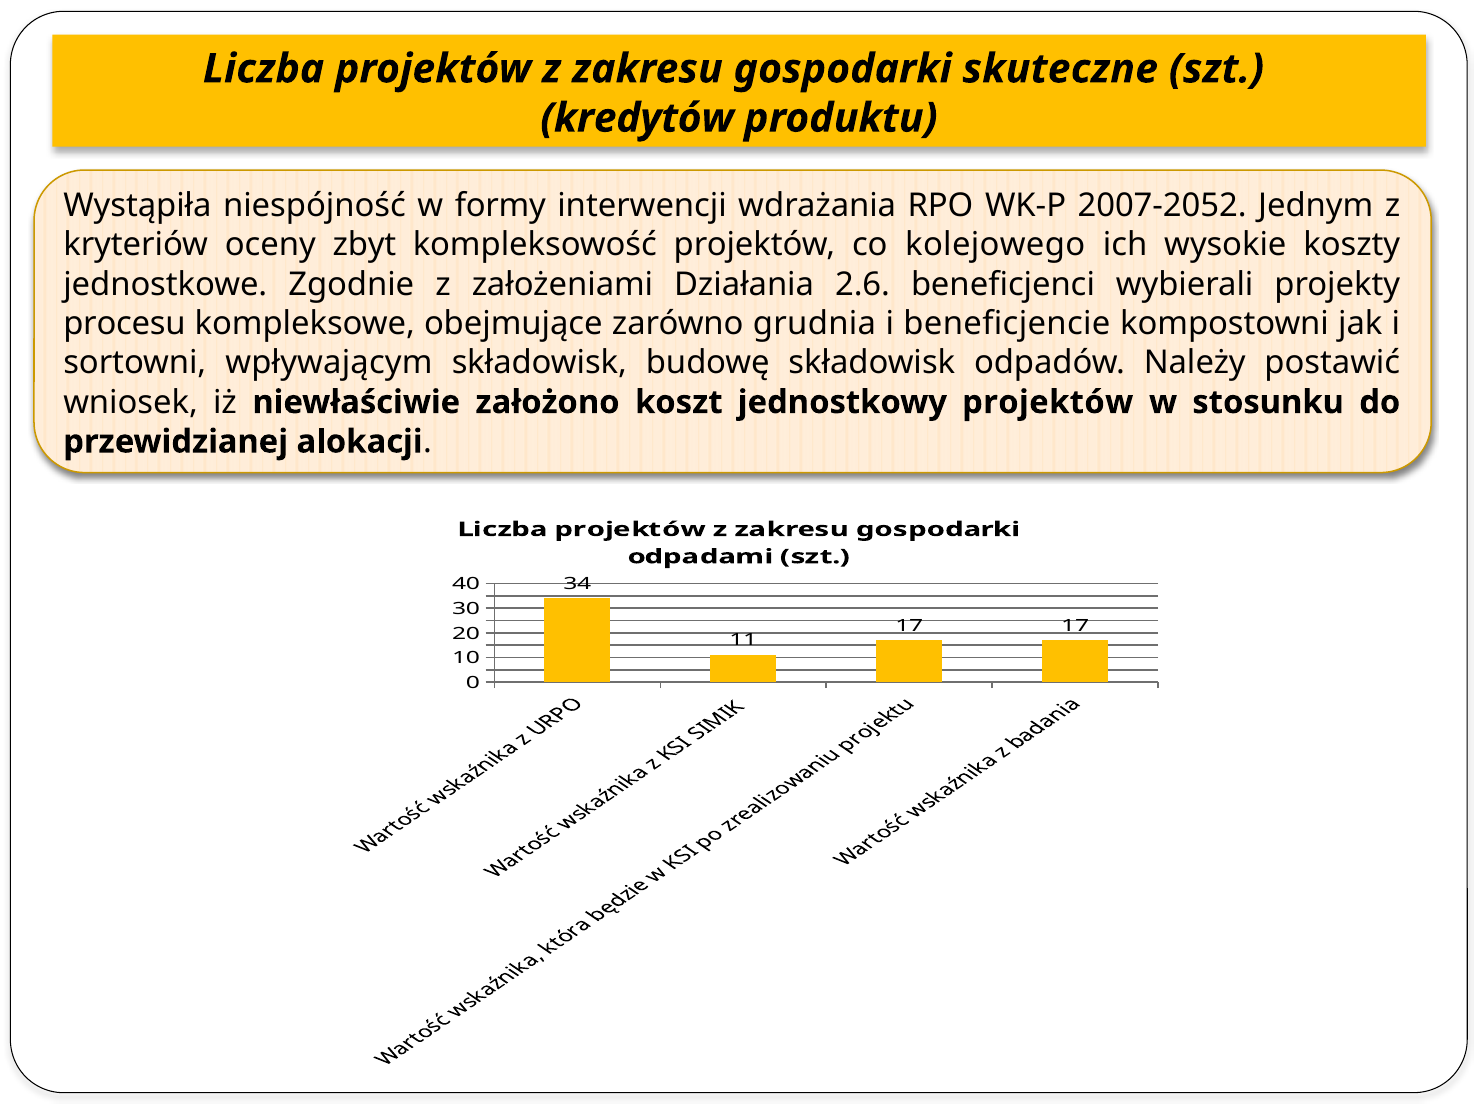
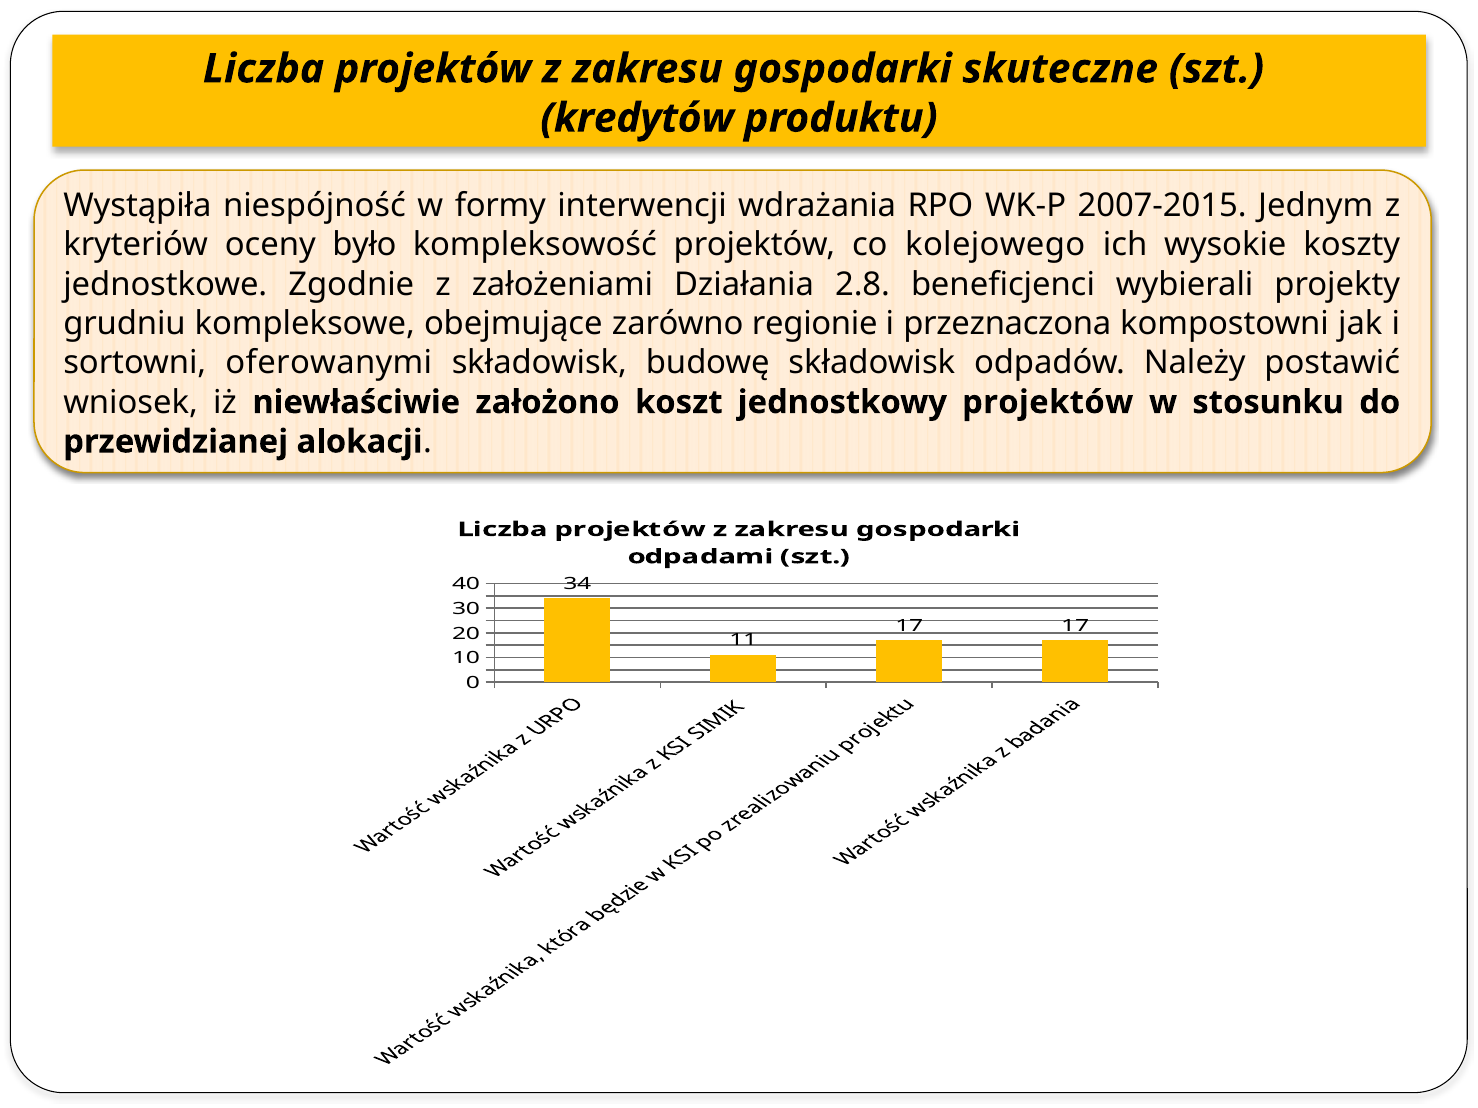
2007-2052: 2007-2052 -> 2007-2015
zbyt: zbyt -> było
2.6: 2.6 -> 2.8
procesu: procesu -> grudniu
grudnia: grudnia -> regionie
beneficjencie: beneficjencie -> przeznaczona
wpływającym: wpływającym -> oferowanymi
